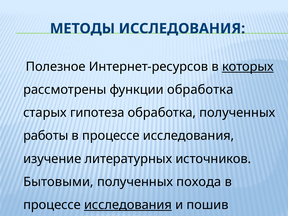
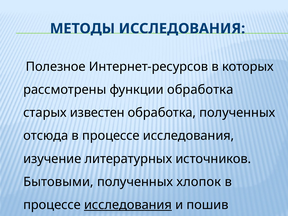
которых underline: present -> none
гипотеза: гипотеза -> известен
работы: работы -> отсюда
похода: похода -> хлопок
